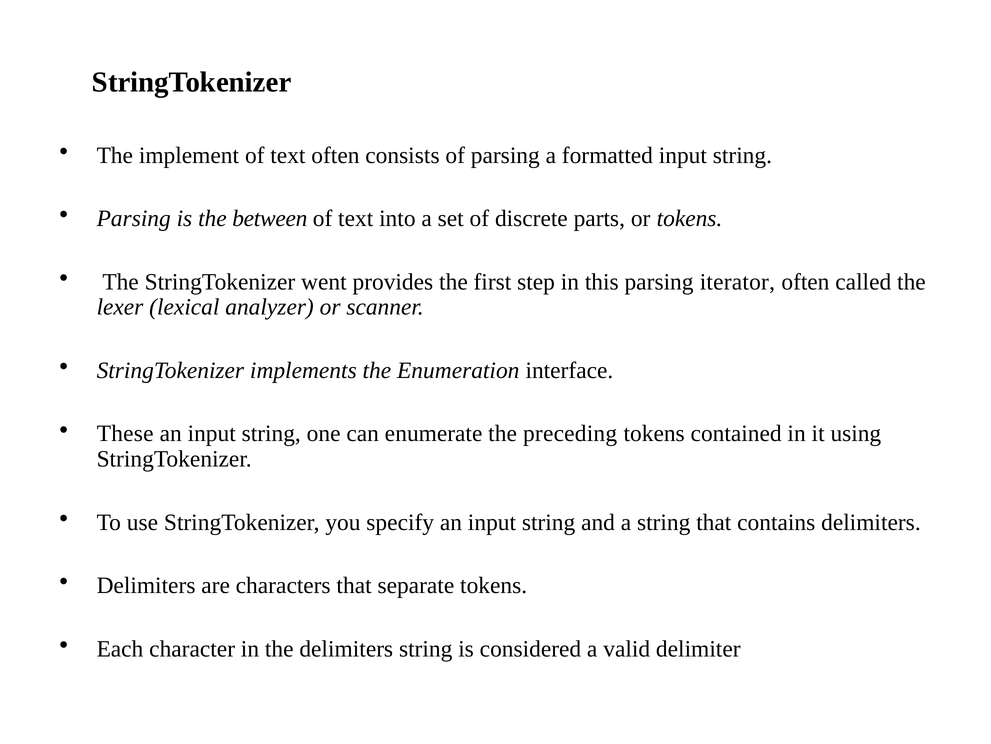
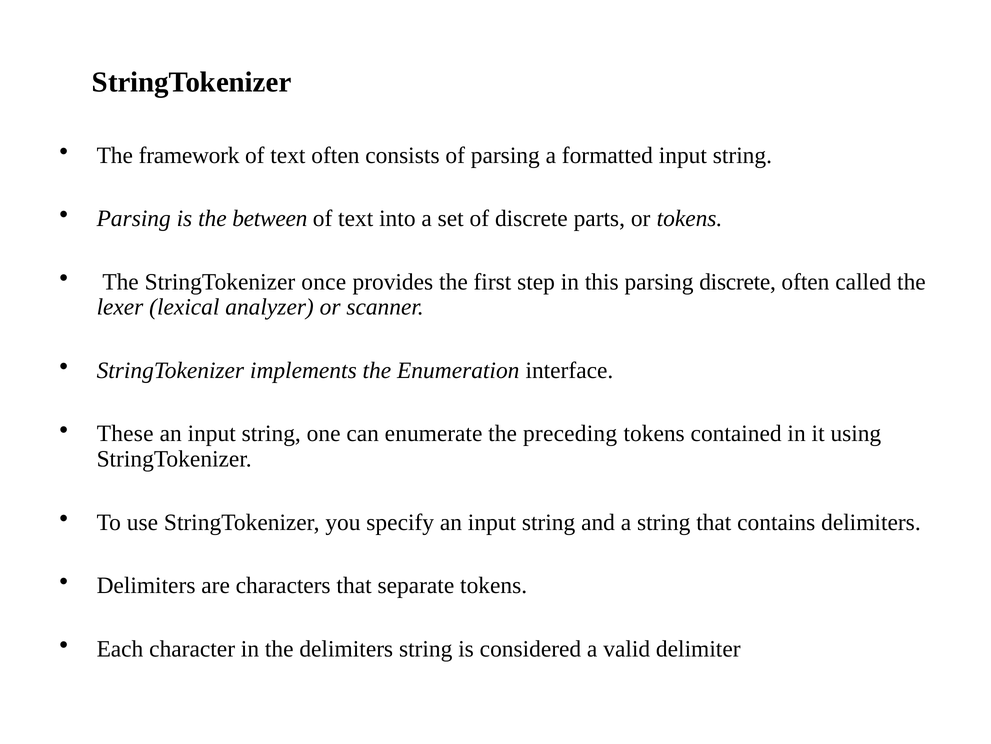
implement: implement -> framework
went: went -> once
parsing iterator: iterator -> discrete
